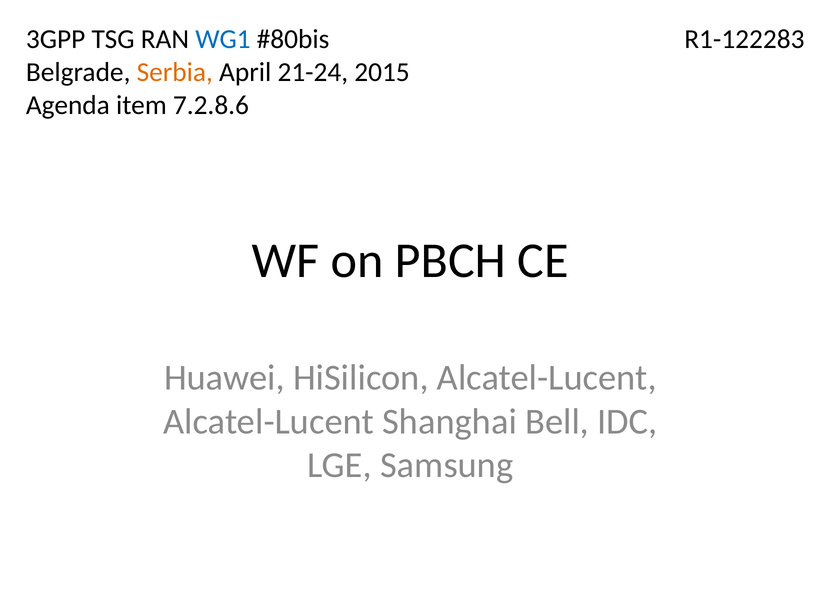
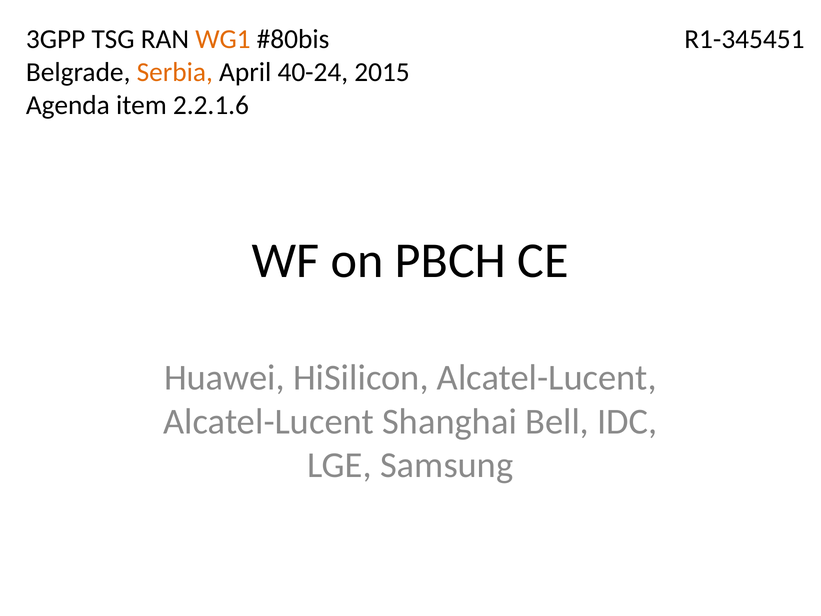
WG1 colour: blue -> orange
R1-122283: R1-122283 -> R1-345451
21-24: 21-24 -> 40-24
7.2.8.6: 7.2.8.6 -> 2.2.1.6
